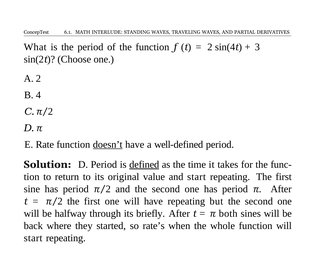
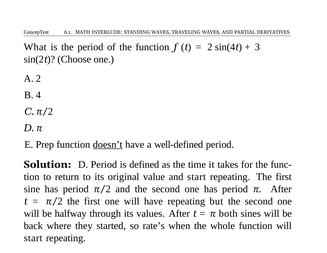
Rate: Rate -> Prep
defined underline: present -> none
briefly: briefly -> values
